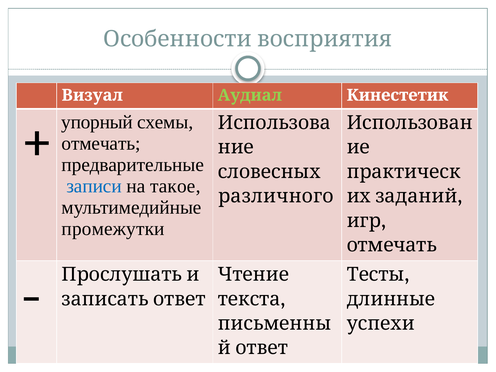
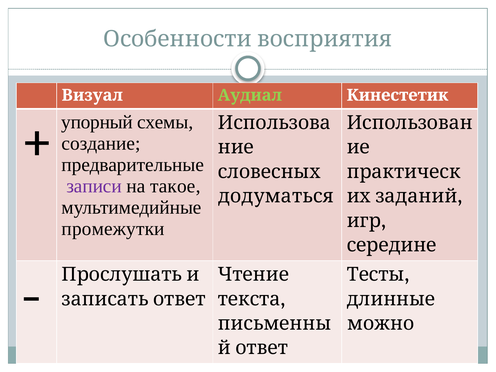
отмечать at (101, 143): отмечать -> создание
записи colour: blue -> purple
различного: различного -> додуматься
отмечать at (392, 245): отмечать -> середине
успехи: успехи -> можно
